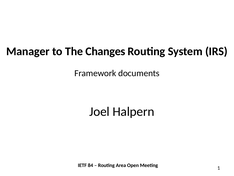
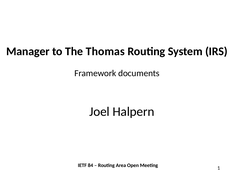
Changes: Changes -> Thomas
